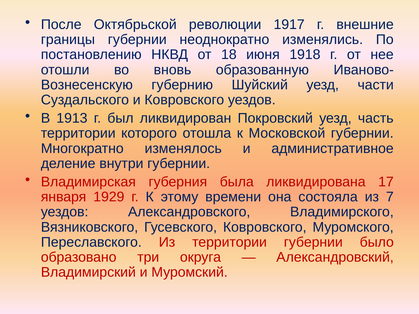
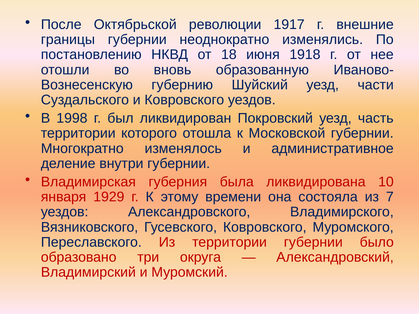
1913: 1913 -> 1998
17: 17 -> 10
